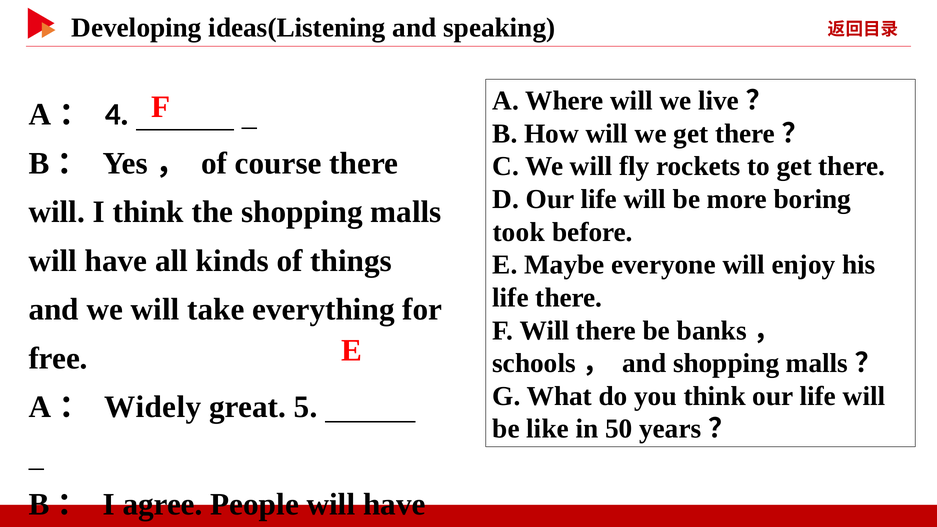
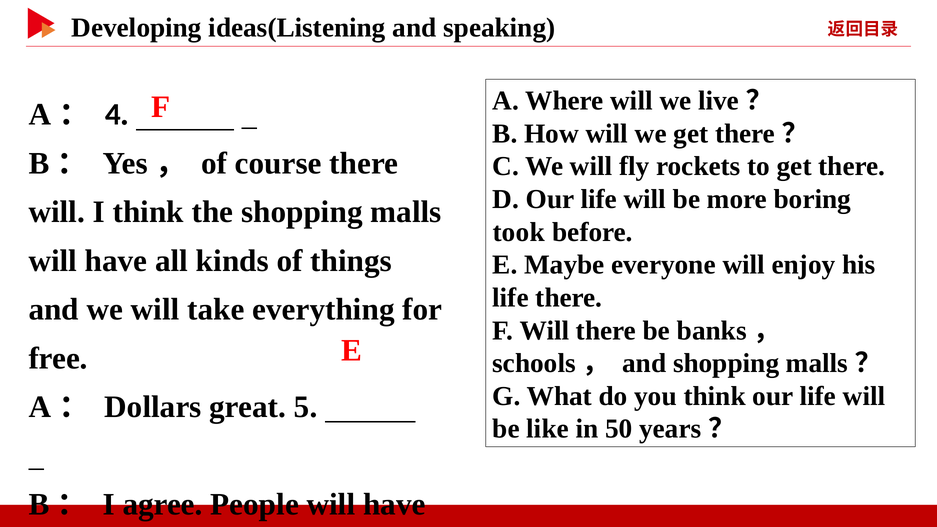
Widely: Widely -> Dollars
